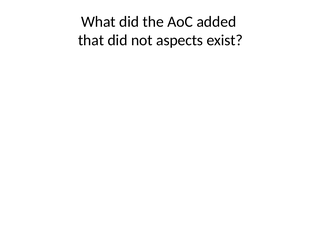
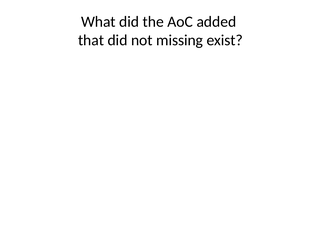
aspects: aspects -> missing
